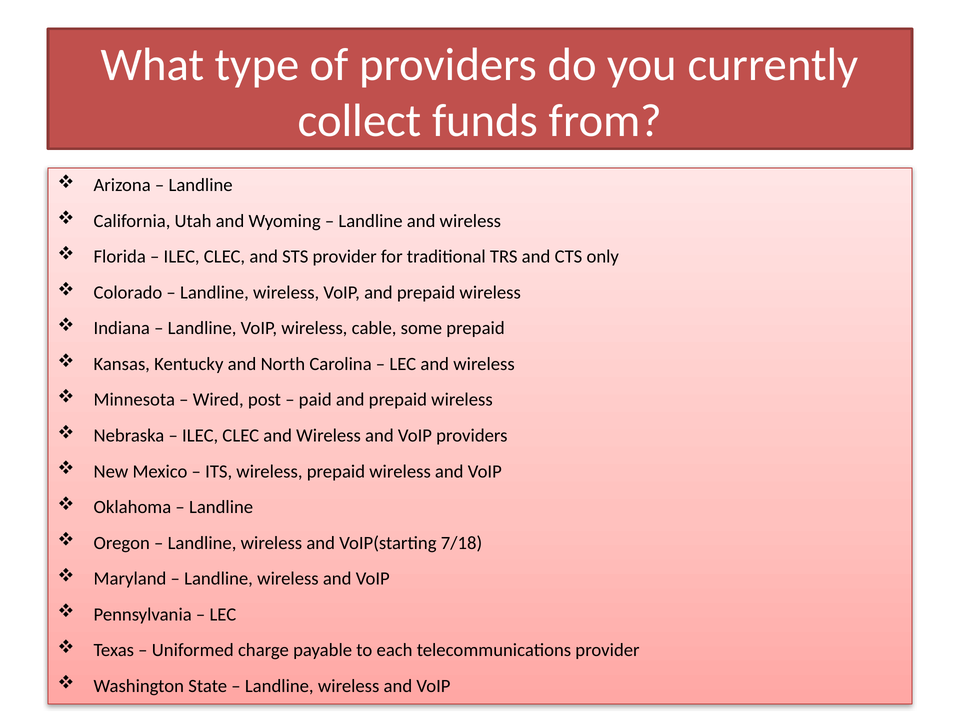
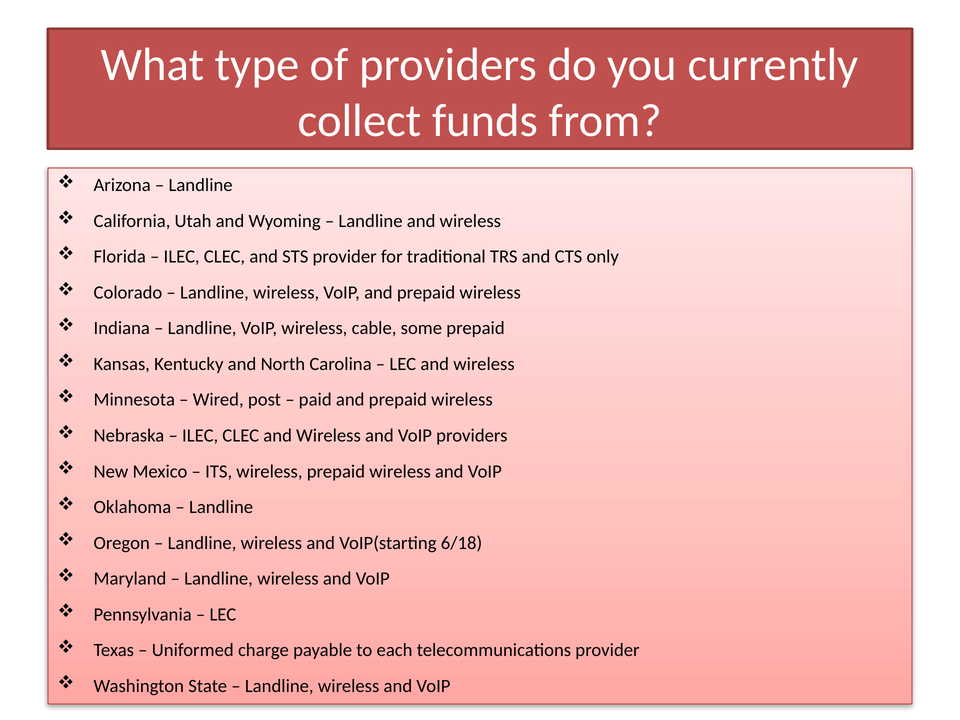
7/18: 7/18 -> 6/18
